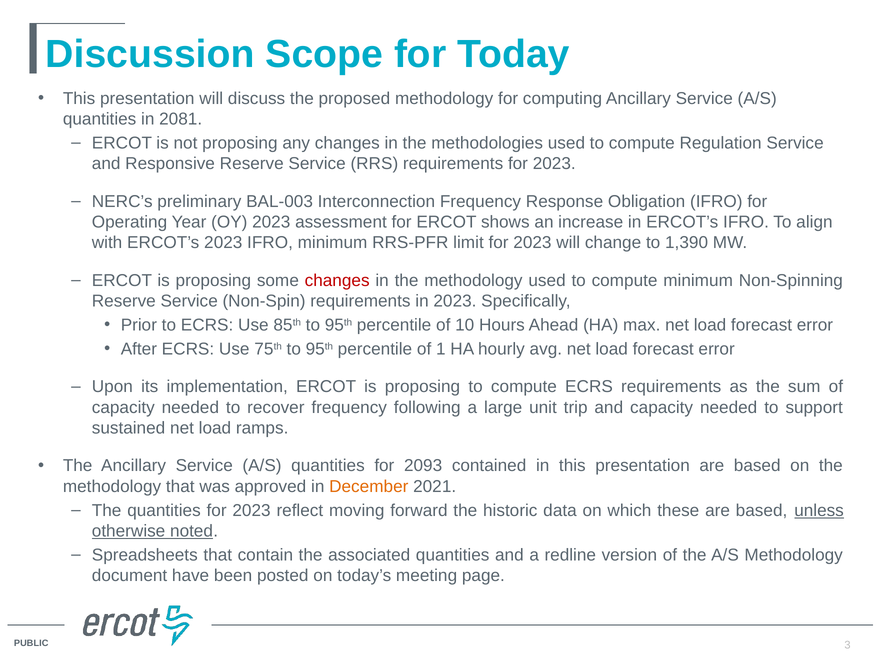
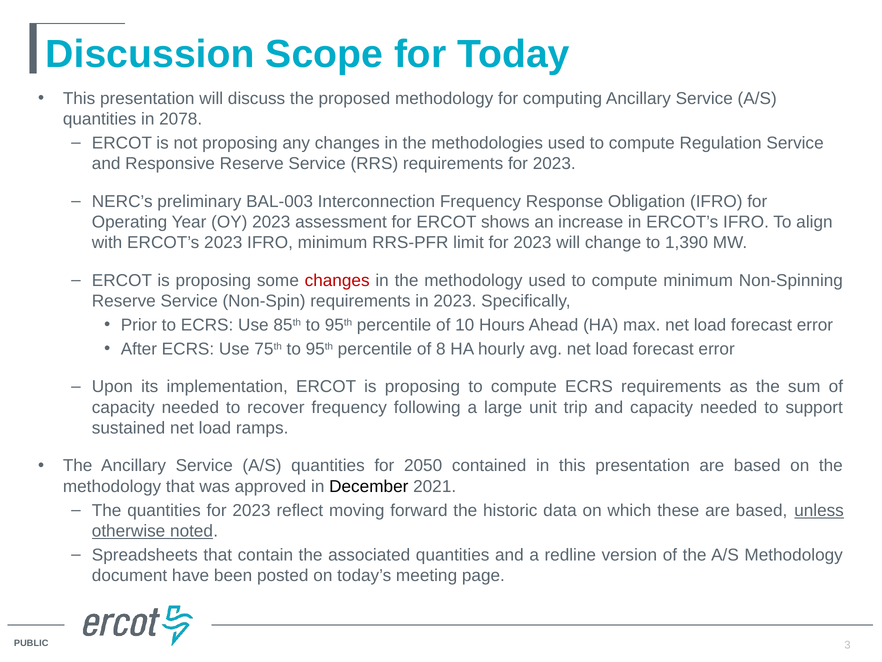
2081: 2081 -> 2078
1: 1 -> 8
2093: 2093 -> 2050
December colour: orange -> black
